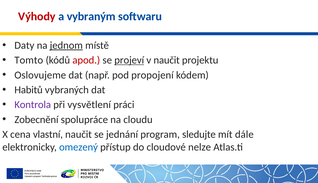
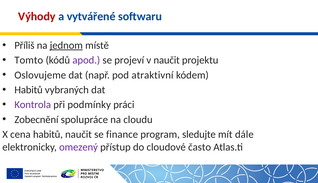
vybraným: vybraným -> vytvářené
Daty: Daty -> Příliš
apod colour: red -> purple
projeví underline: present -> none
propojení: propojení -> atraktivní
vysvětlení: vysvětlení -> podmínky
cena vlastní: vlastní -> habitů
jednání: jednání -> finance
omezený colour: blue -> purple
nelze: nelze -> často
